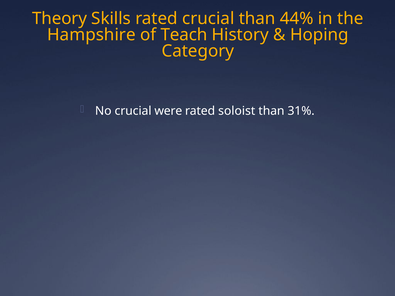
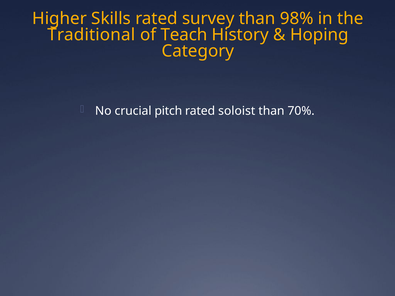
Theory: Theory -> Higher
rated crucial: crucial -> survey
44%: 44% -> 98%
Hampshire: Hampshire -> Traditional
were: were -> pitch
31%: 31% -> 70%
